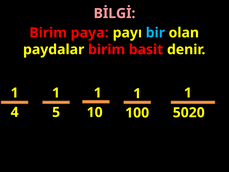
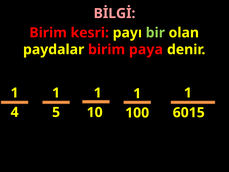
paya: paya -> kesri
bir colour: light blue -> light green
basit: basit -> paya
5020: 5020 -> 6015
